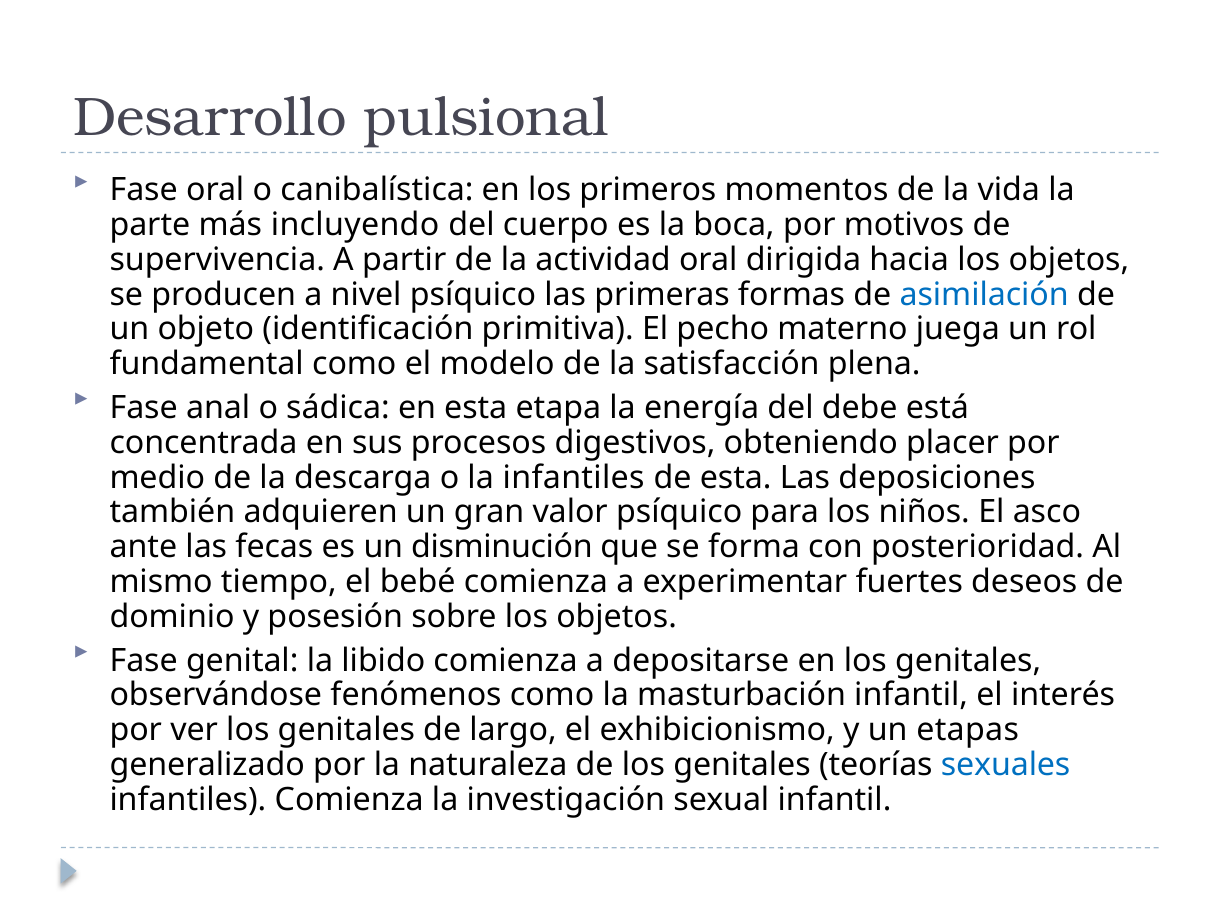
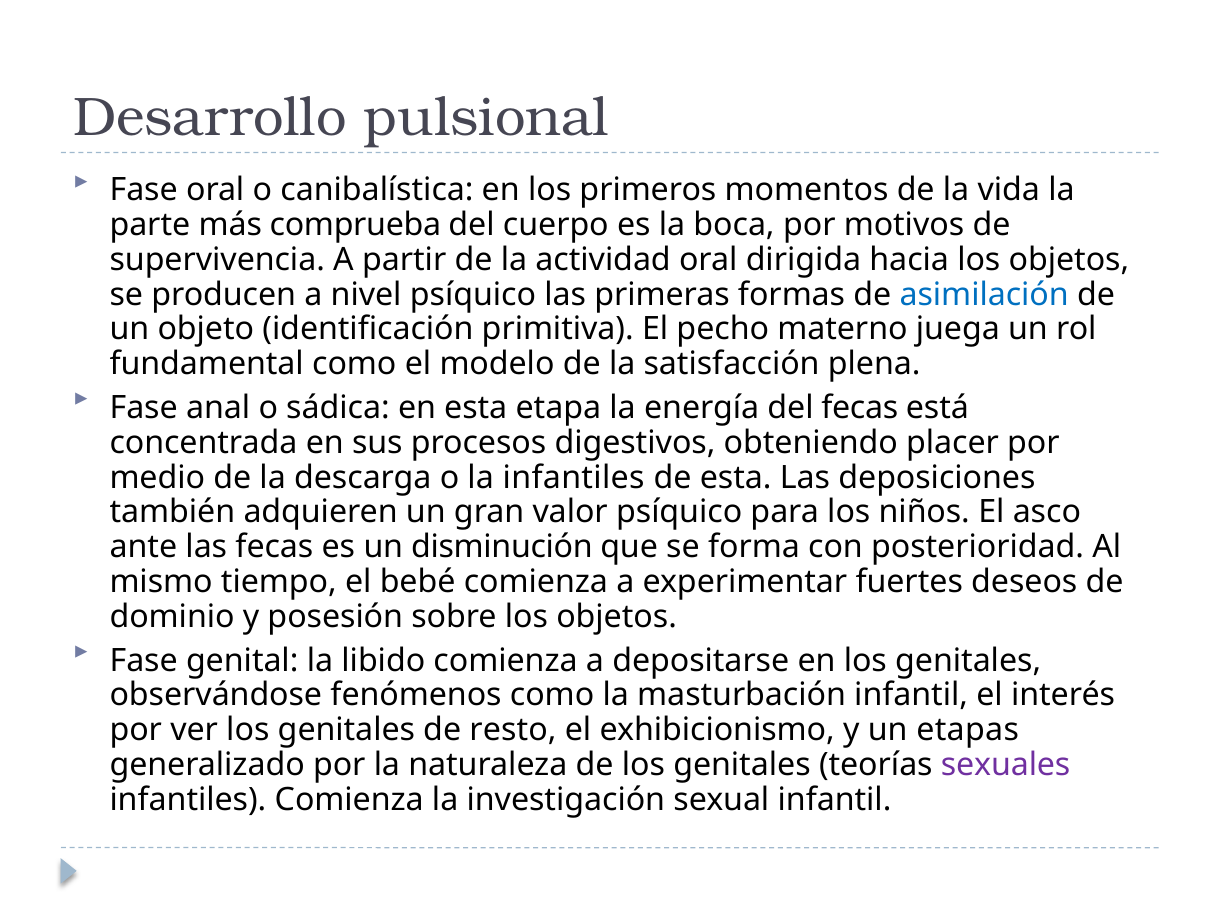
incluyendo: incluyendo -> comprueba
del debe: debe -> fecas
largo: largo -> resto
sexuales colour: blue -> purple
